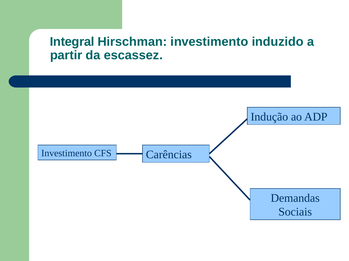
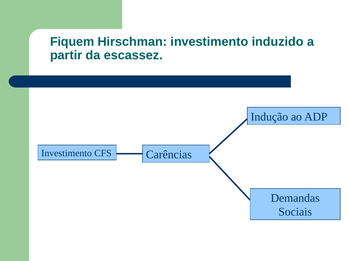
Integral: Integral -> Fiquem
